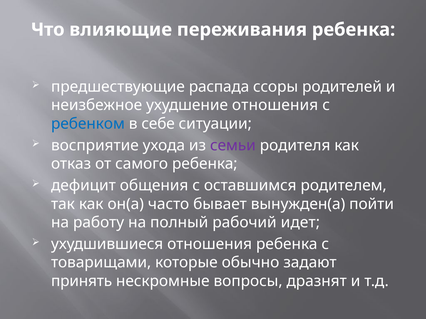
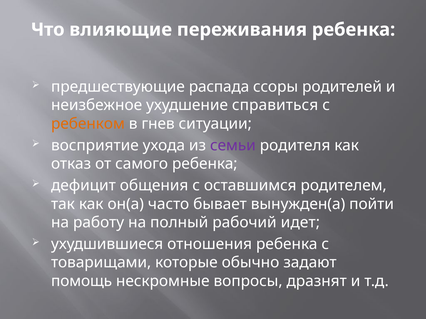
ухудшение отношения: отношения -> справиться
ребенком colour: blue -> orange
себе: себе -> гнев
принять: принять -> помощь
